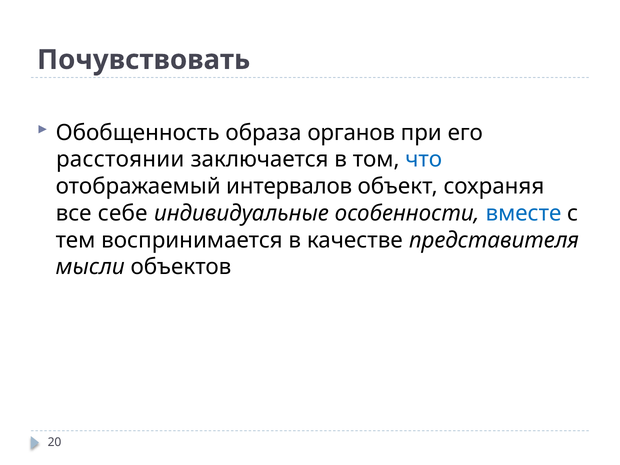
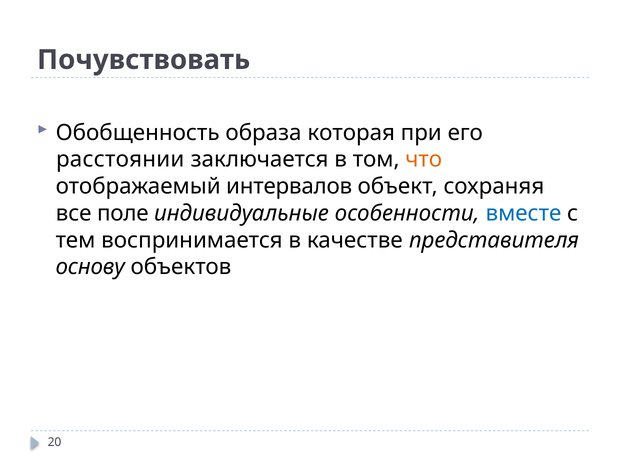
органов: органов -> которая
что colour: blue -> orange
себе: себе -> поле
мысли: мысли -> основу
